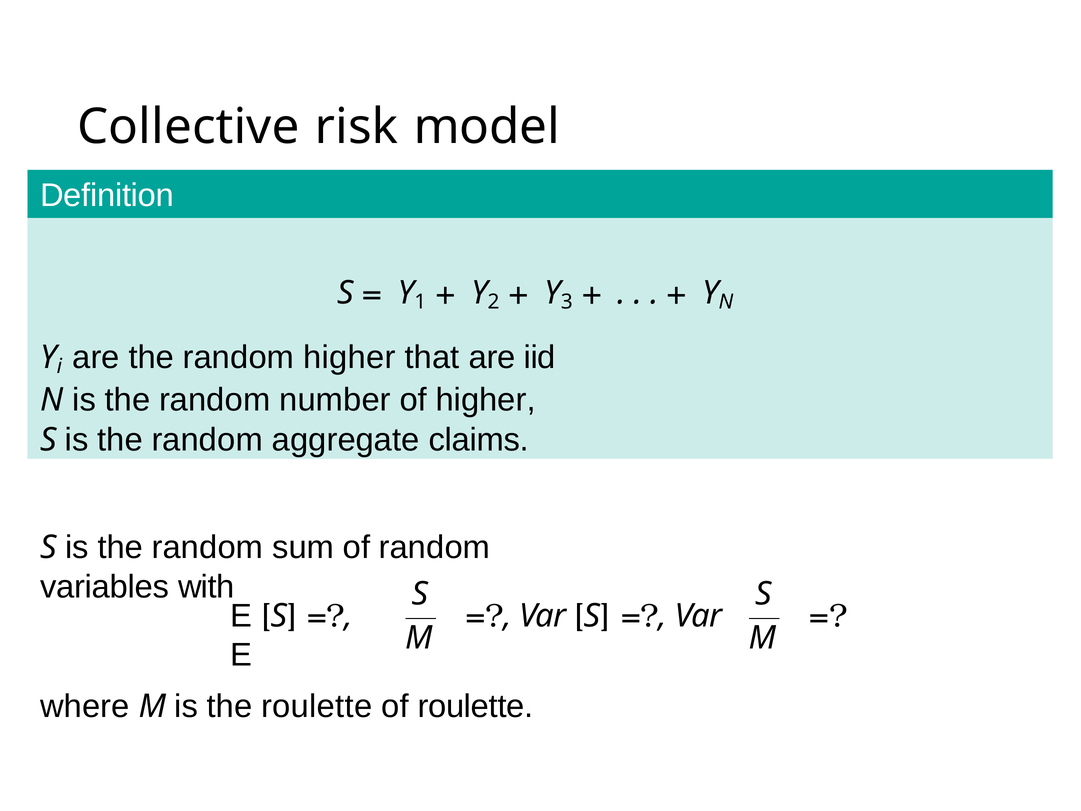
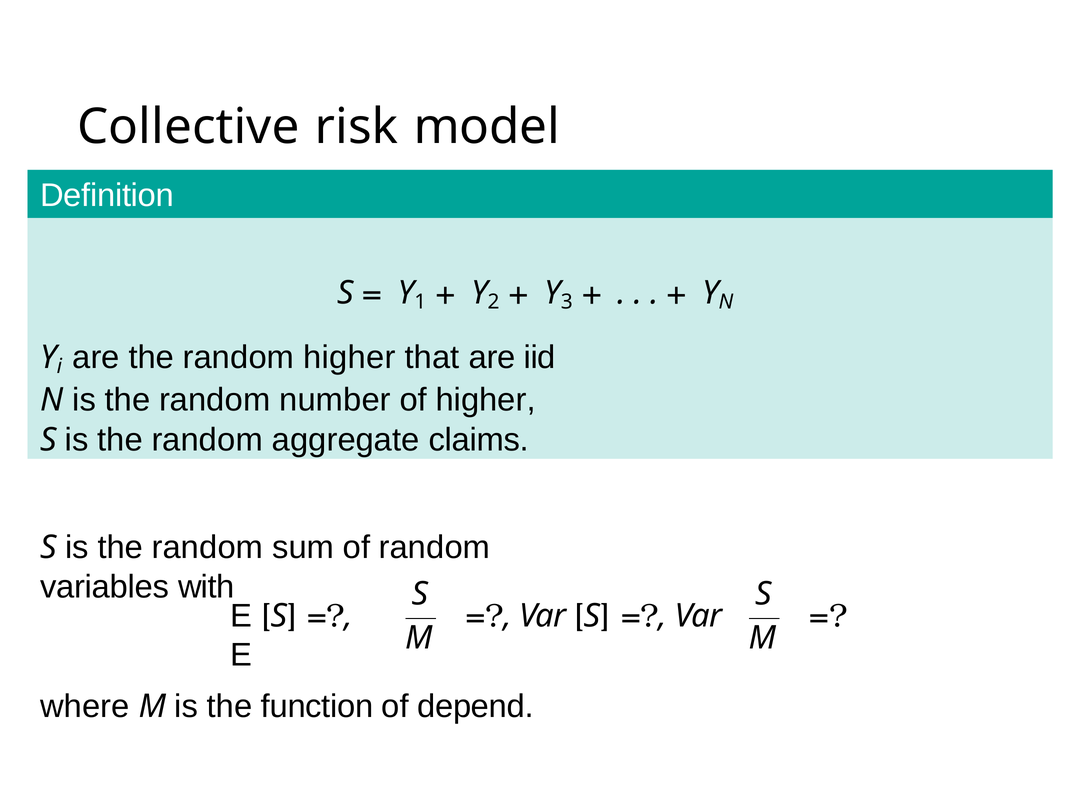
the roulette: roulette -> function
of roulette: roulette -> depend
